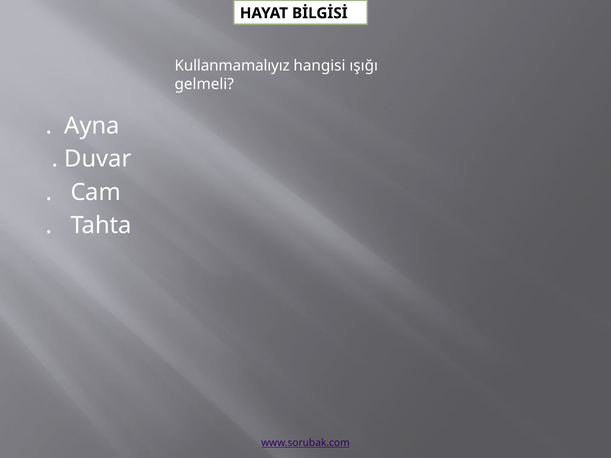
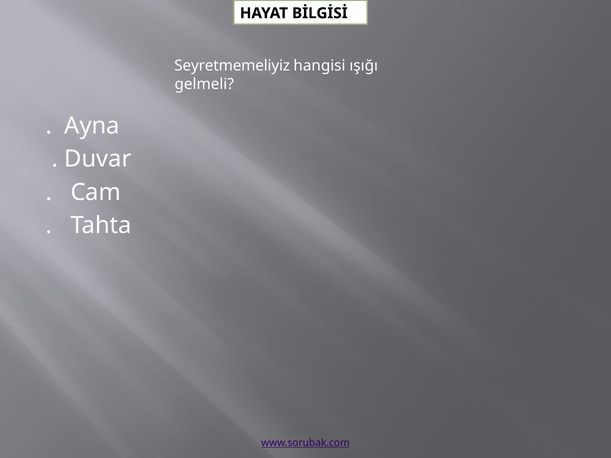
Kullanmamalıyız: Kullanmamalıyız -> Seyretmemeliyiz
